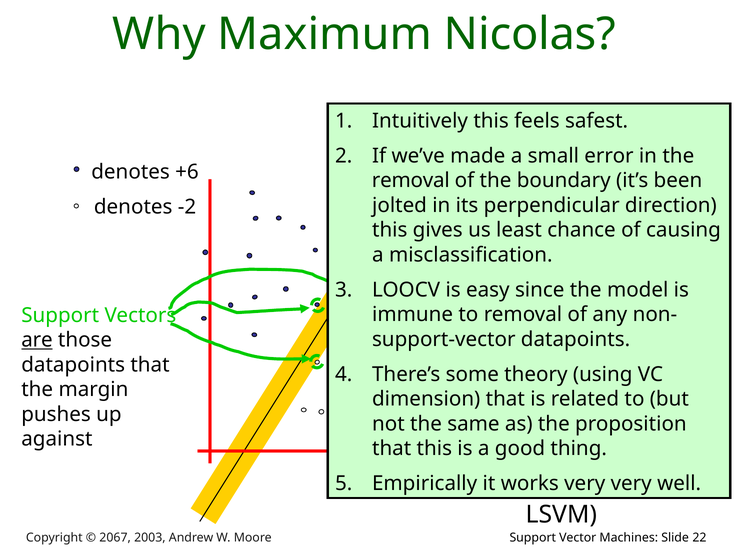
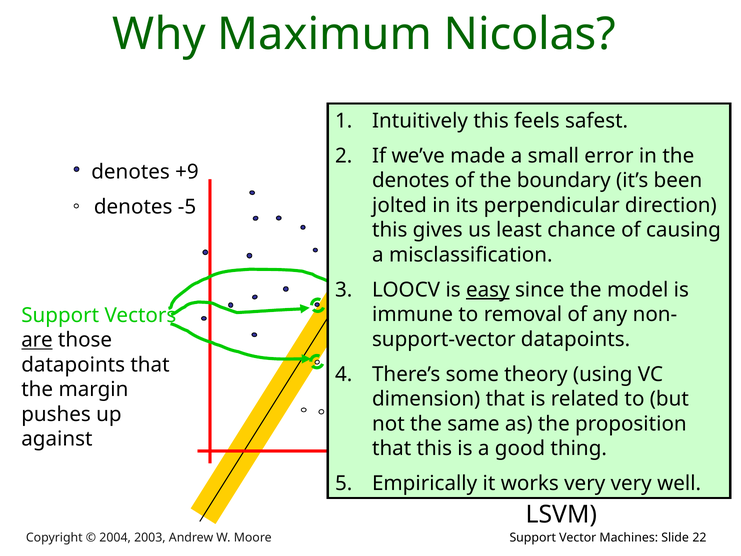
+6: +6 -> +9
removal at (411, 181): removal -> denotes
-2: -2 -> -5
easy underline: none -> present
2067: 2067 -> 2004
